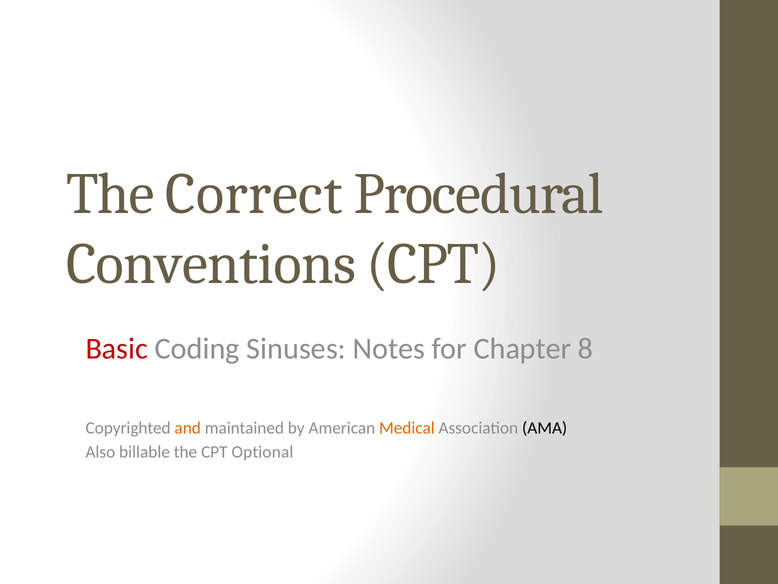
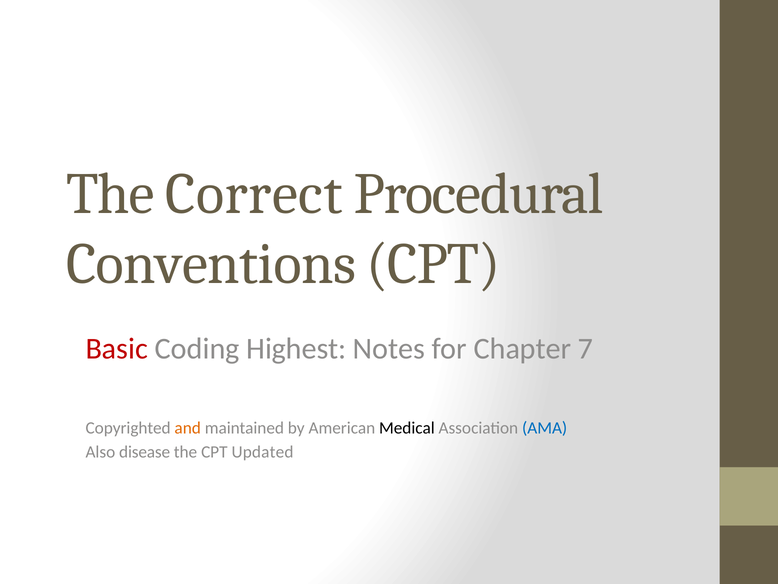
Sinuses: Sinuses -> Highest
8: 8 -> 7
Medical colour: orange -> black
AMA colour: black -> blue
billable: billable -> disease
Optional: Optional -> Updated
